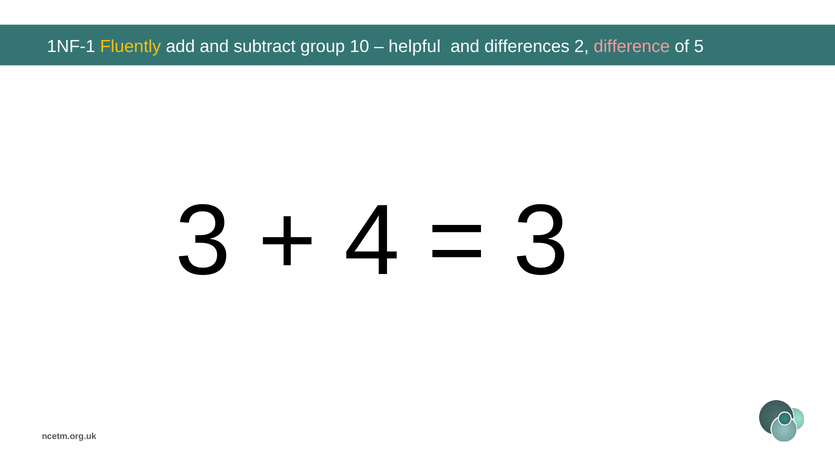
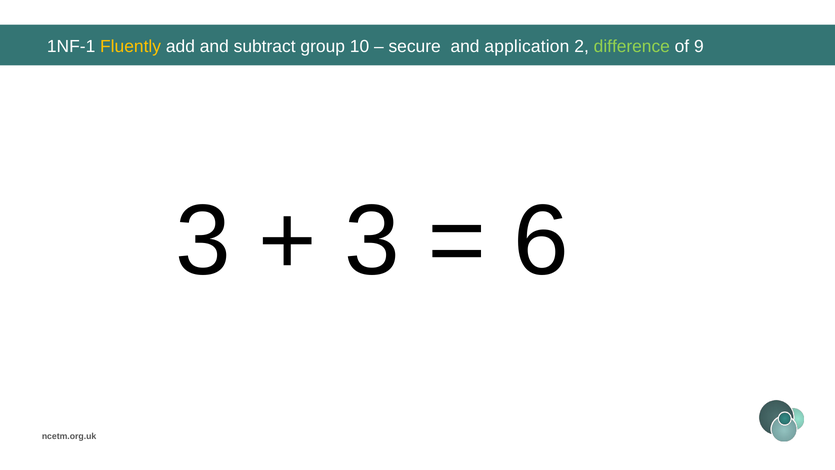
helpful: helpful -> secure
differences: differences -> application
difference colour: pink -> light green
5: 5 -> 9
4 at (372, 241): 4 -> 3
3 at (541, 241): 3 -> 6
